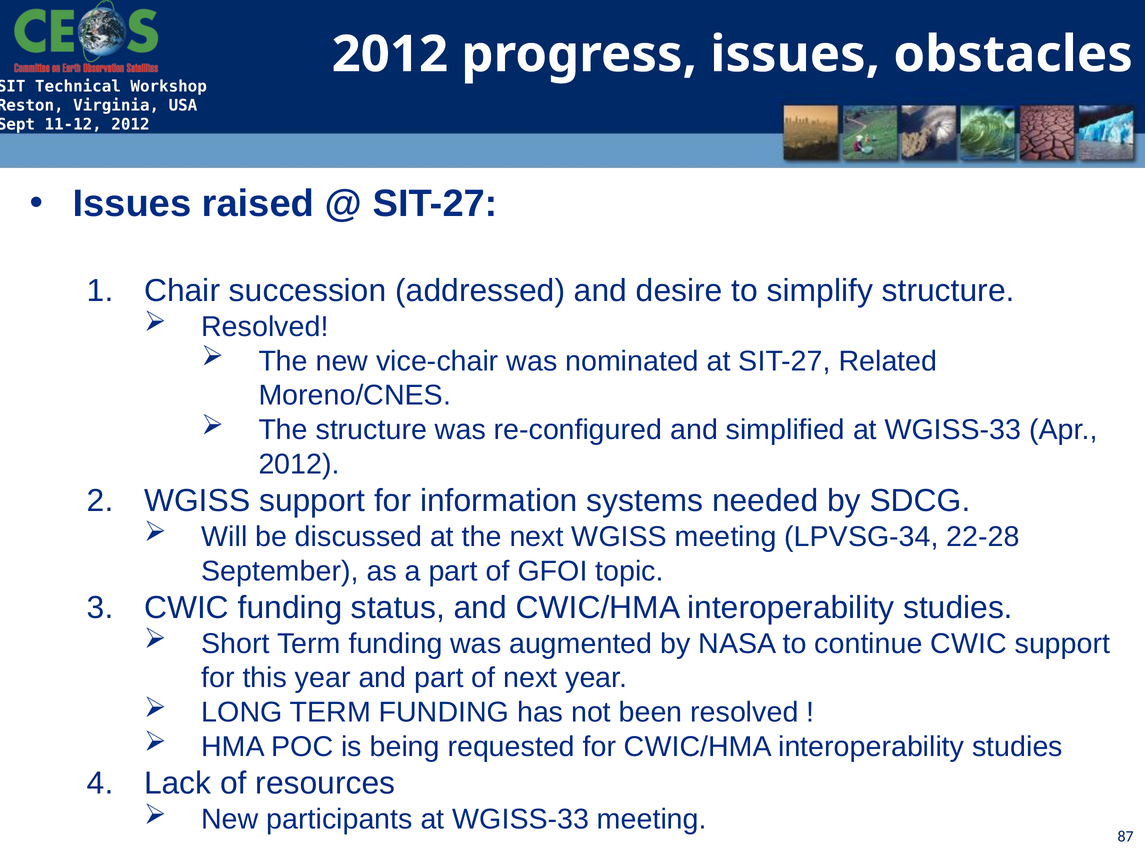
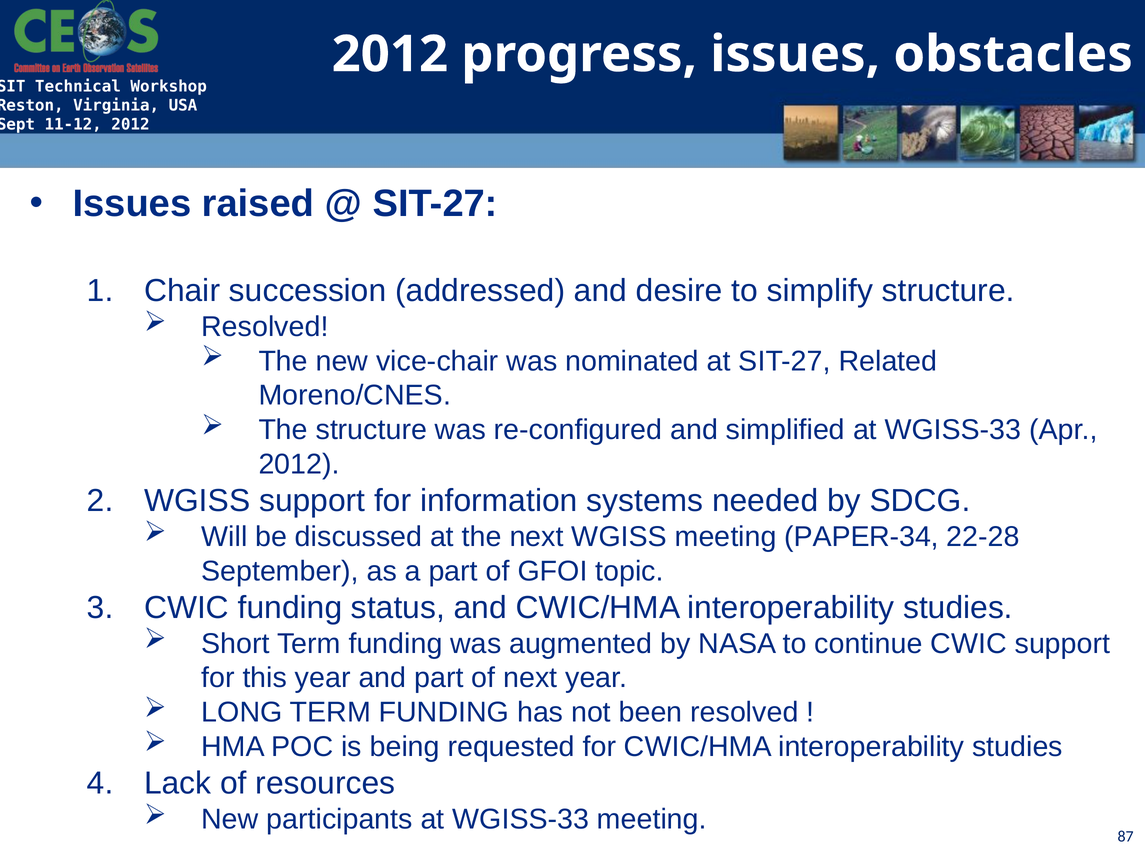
LPVSG-34: LPVSG-34 -> PAPER-34
